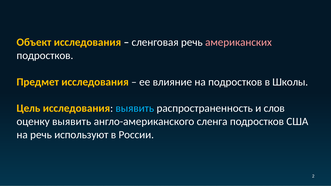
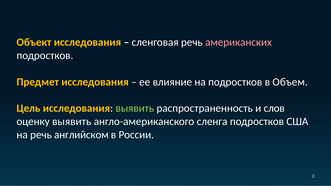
Школы: Школы -> Объем
выявить at (135, 108) colour: light blue -> light green
используют: используют -> английском
